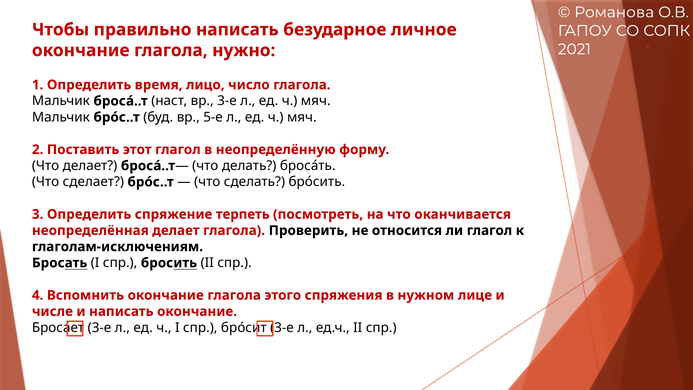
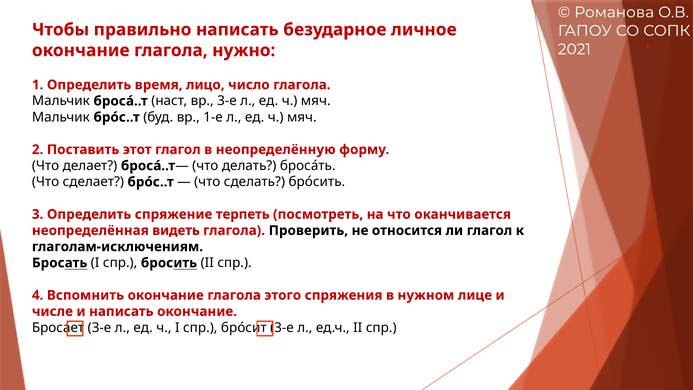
5-е: 5-е -> 1-е
неопределённая делает: делает -> видеть
